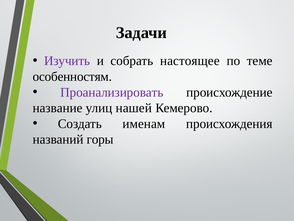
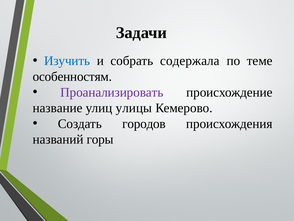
Изучить colour: purple -> blue
настоящее: настоящее -> содержала
нашей: нашей -> улицы
именам: именам -> городов
